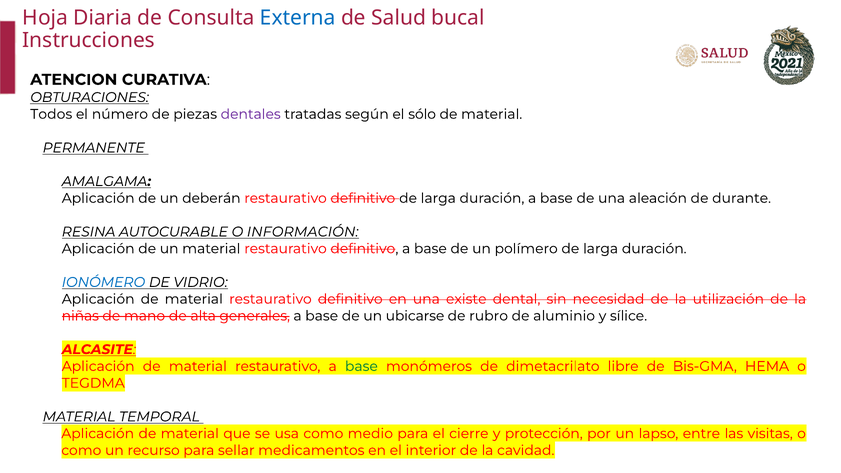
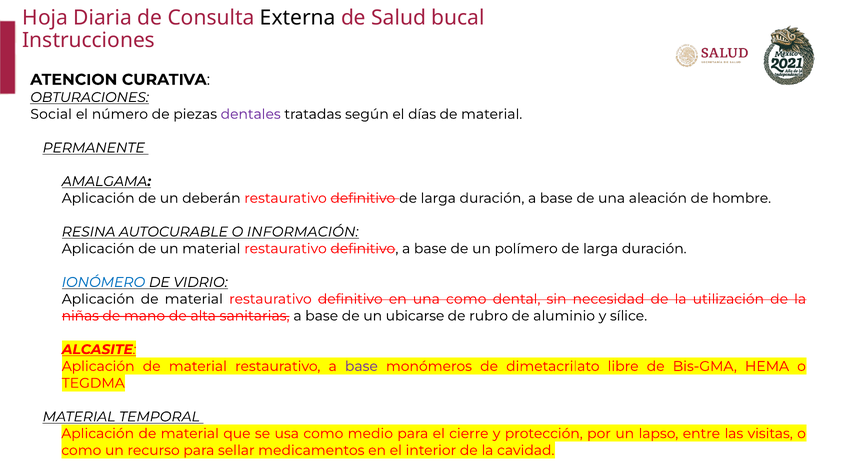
Externa colour: blue -> black
Todos: Todos -> Social
sólo: sólo -> días
durante: durante -> hombre
una existe: existe -> como
generales: generales -> sanitarias
base at (361, 366) colour: green -> purple
